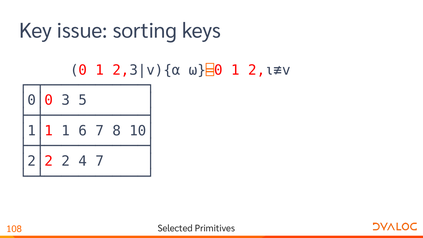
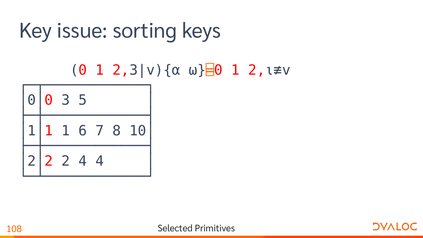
4 7: 7 -> 4
